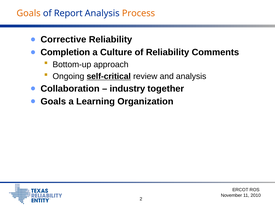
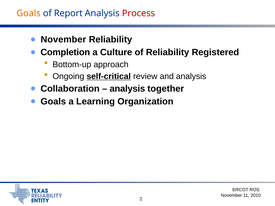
Process colour: orange -> red
Corrective at (63, 40): Corrective -> November
Comments: Comments -> Registered
industry at (127, 89): industry -> analysis
